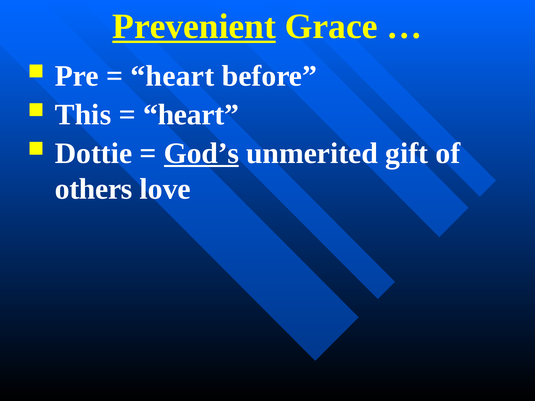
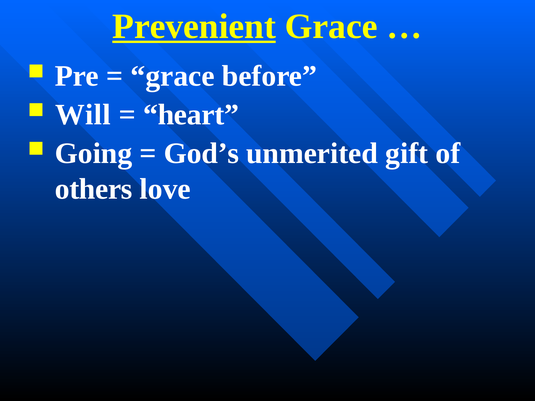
heart at (172, 76): heart -> grace
This: This -> Will
Dottie: Dottie -> Going
God’s underline: present -> none
